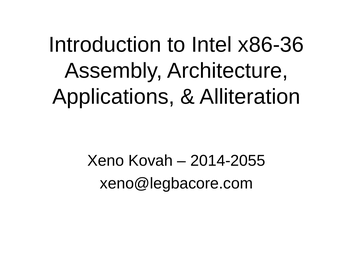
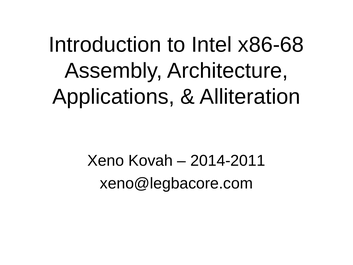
x86-36: x86-36 -> x86-68
2014-2055: 2014-2055 -> 2014-2011
